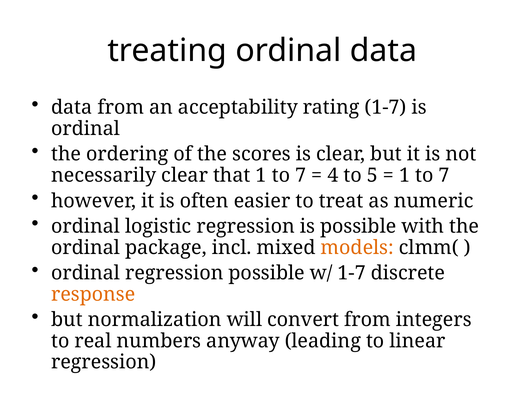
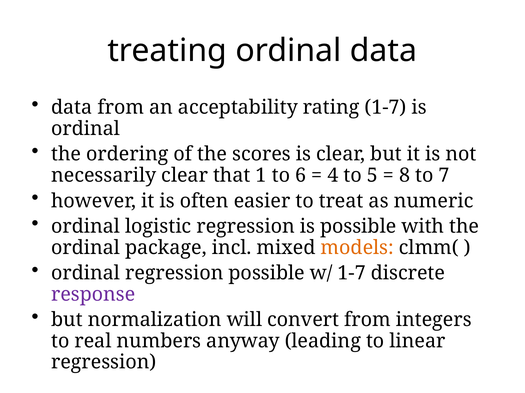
that 1 to 7: 7 -> 6
1 at (405, 176): 1 -> 8
response colour: orange -> purple
